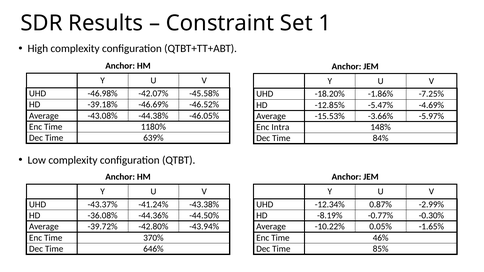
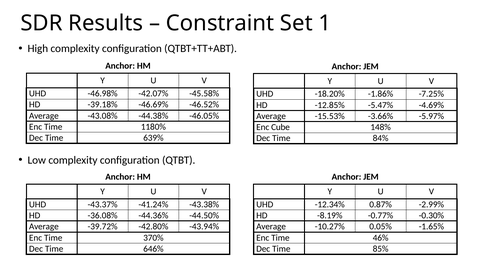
Intra: Intra -> Cube
-10.22%: -10.22% -> -10.27%
